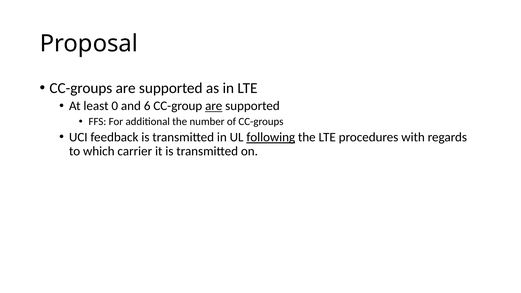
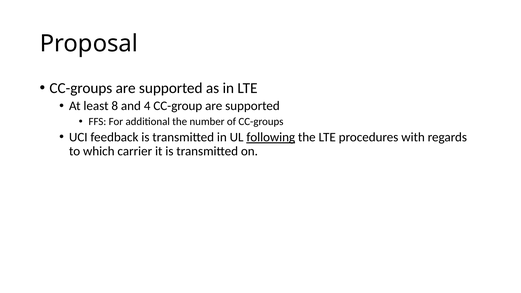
0: 0 -> 8
6: 6 -> 4
are at (214, 106) underline: present -> none
